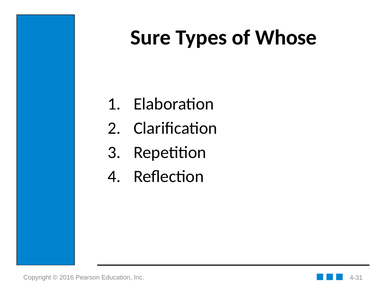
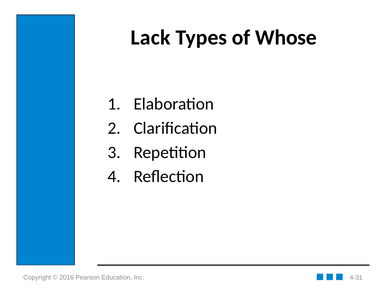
Sure: Sure -> Lack
